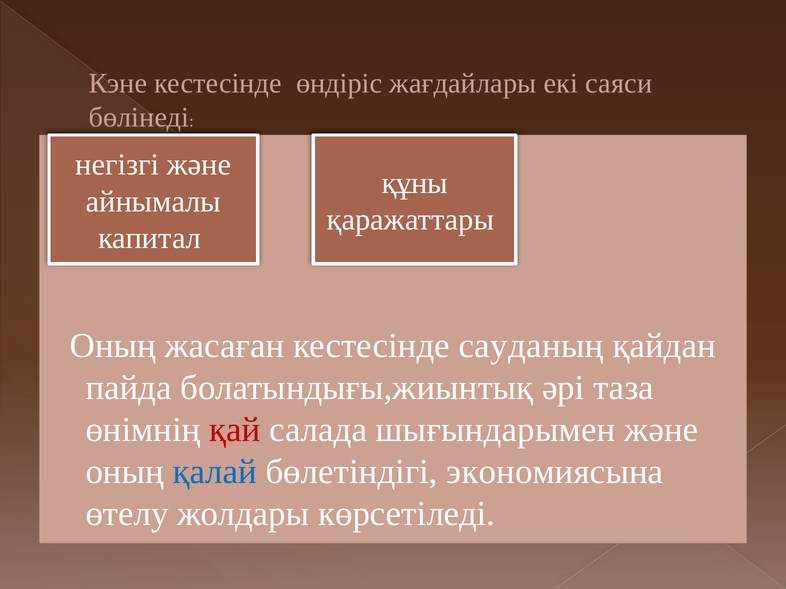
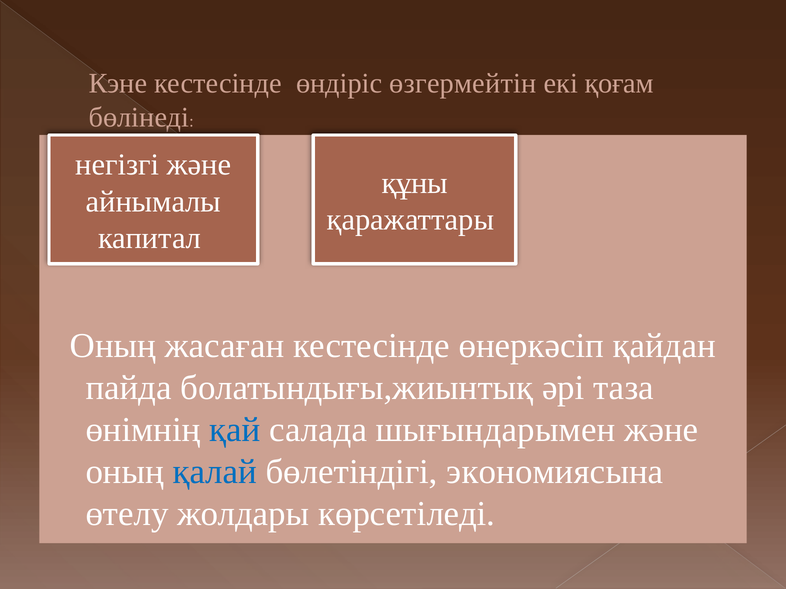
жағдайлары: жағдайлары -> өзгермейтін
саяси: саяси -> қоғам
сауданың: сауданың -> өнеркәсіп
қай colour: red -> blue
